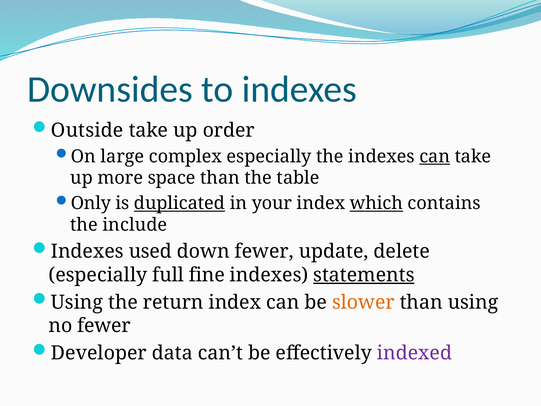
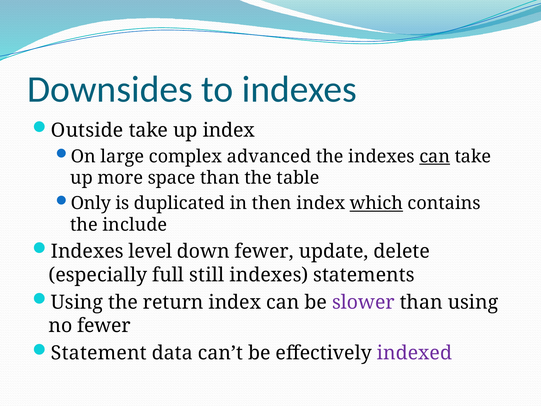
up order: order -> index
complex especially: especially -> advanced
duplicated underline: present -> none
your: your -> then
used: used -> level
fine: fine -> still
statements underline: present -> none
slower colour: orange -> purple
Developer: Developer -> Statement
